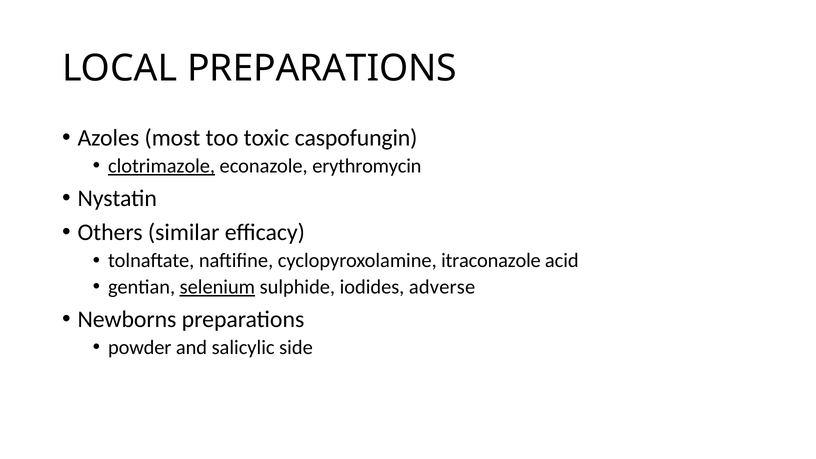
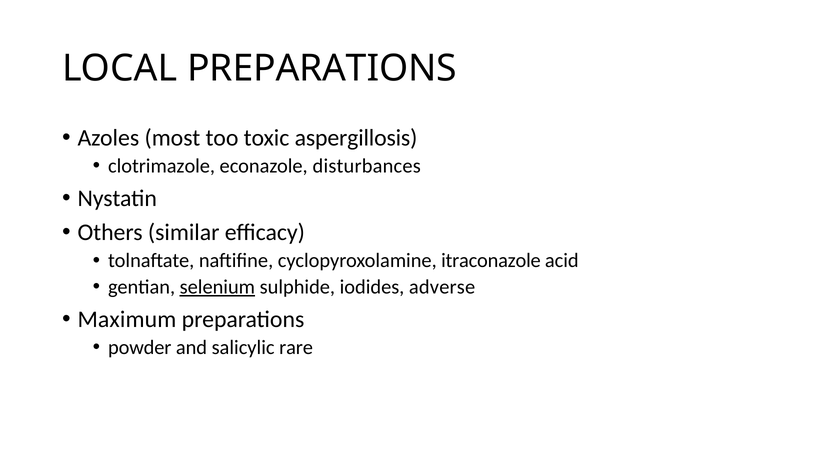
caspofungin: caspofungin -> aspergillosis
clotrimazole underline: present -> none
erythromycin: erythromycin -> disturbances
Newborns: Newborns -> Maximum
side: side -> rare
